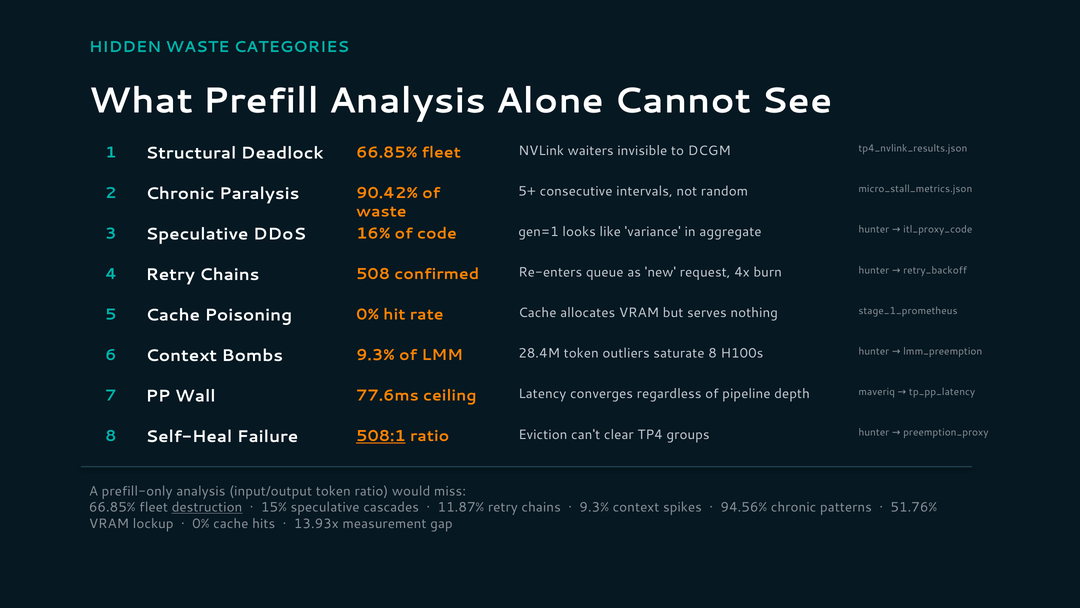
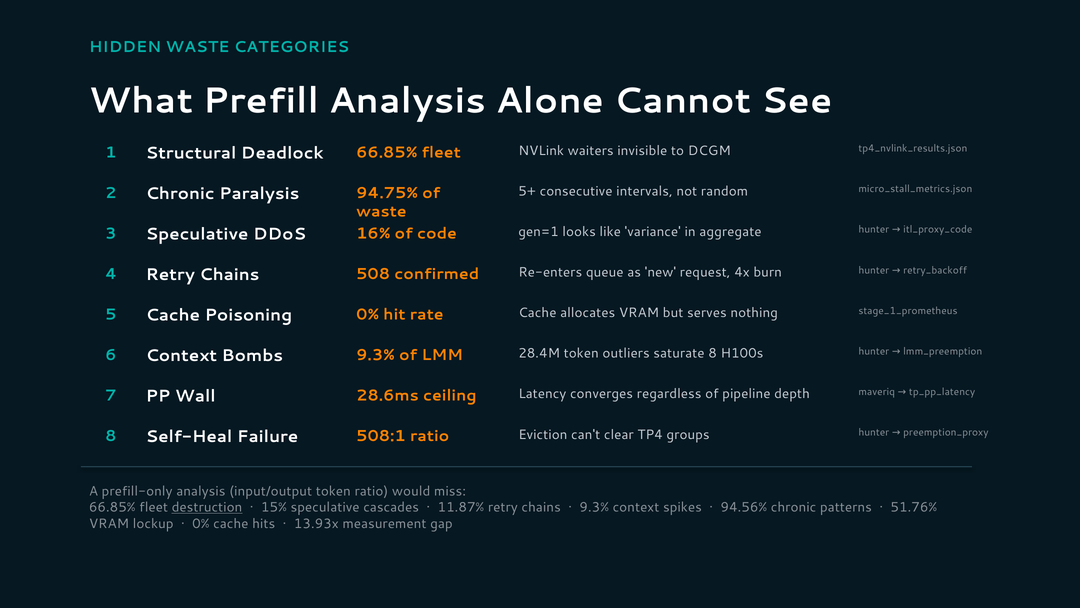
90.42%: 90.42% -> 94.75%
77.6ms: 77.6ms -> 28.6ms
508:1 underline: present -> none
